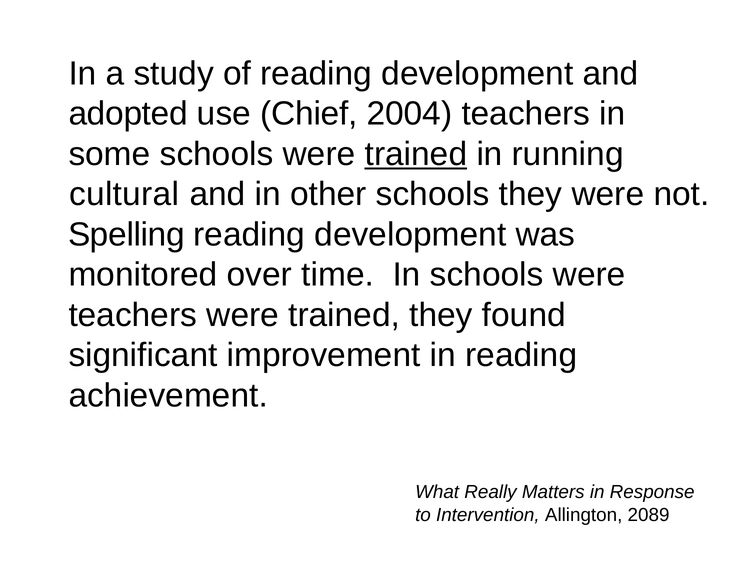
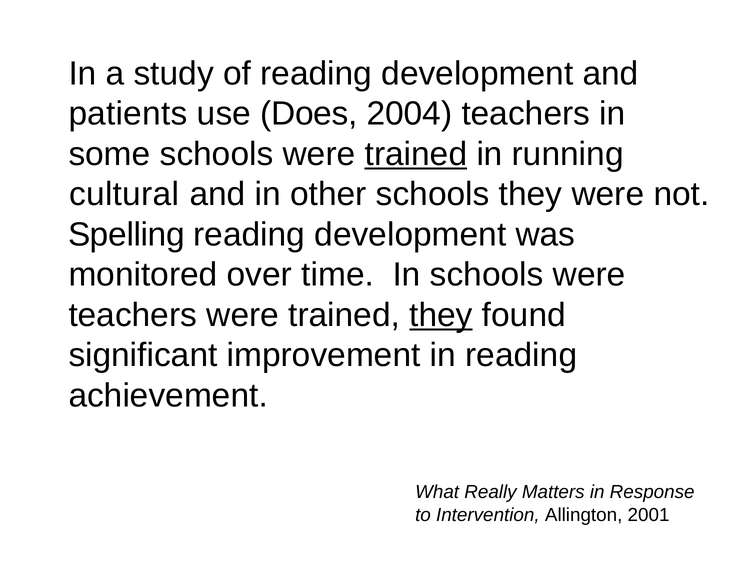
adopted: adopted -> patients
Chief: Chief -> Does
they at (441, 315) underline: none -> present
2089: 2089 -> 2001
